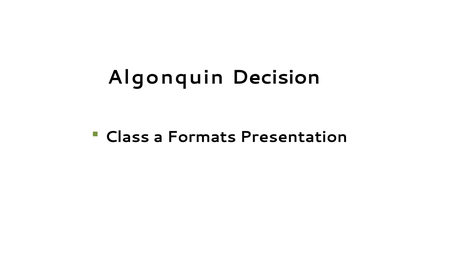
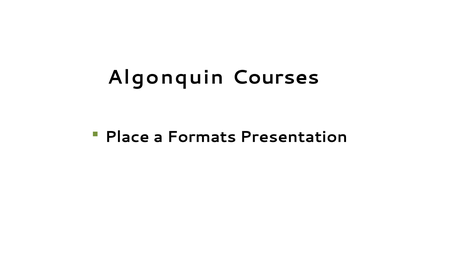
Decision: Decision -> Courses
Class: Class -> Place
